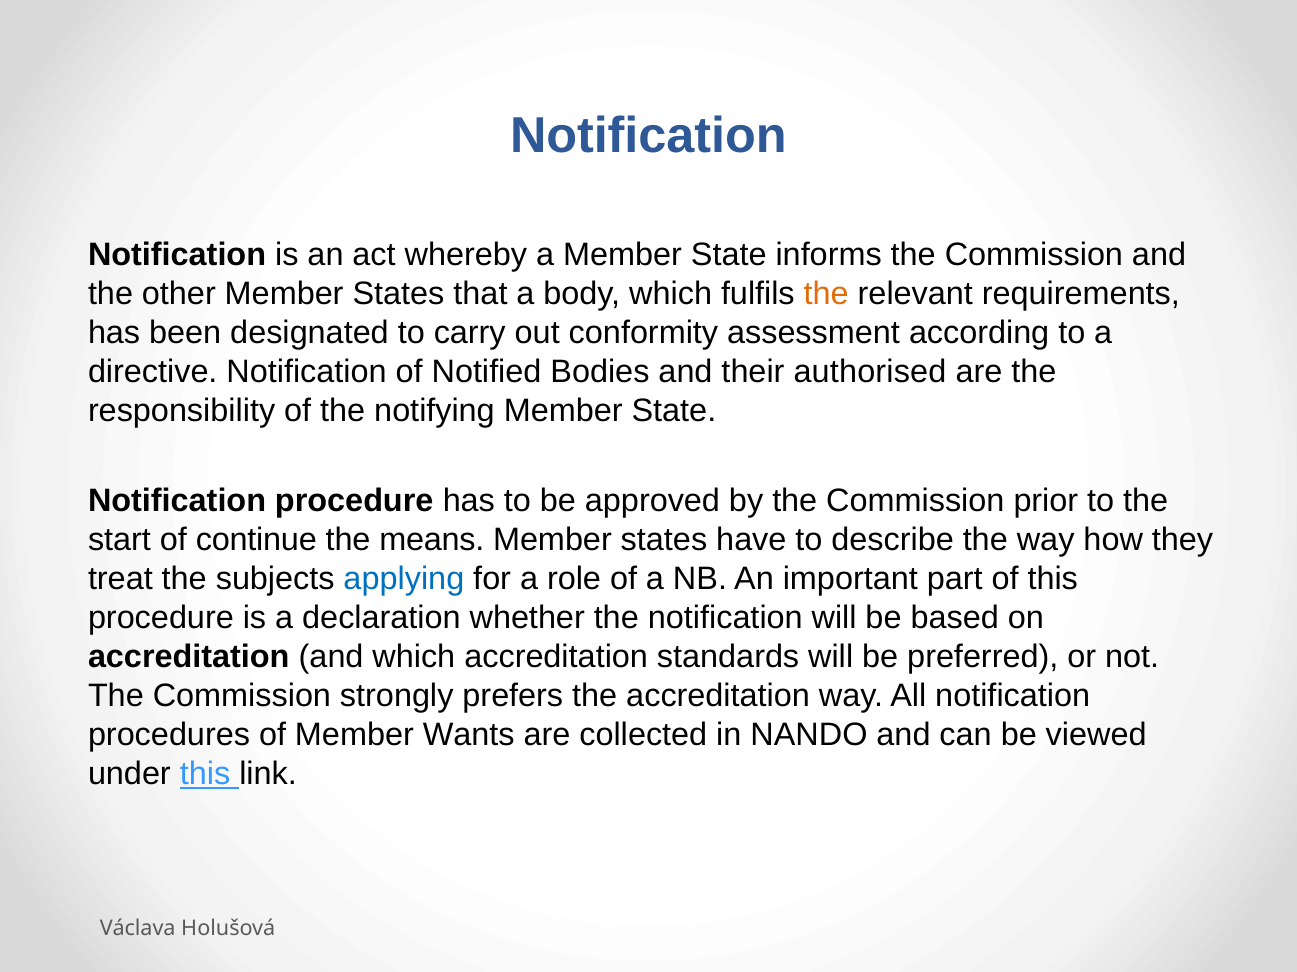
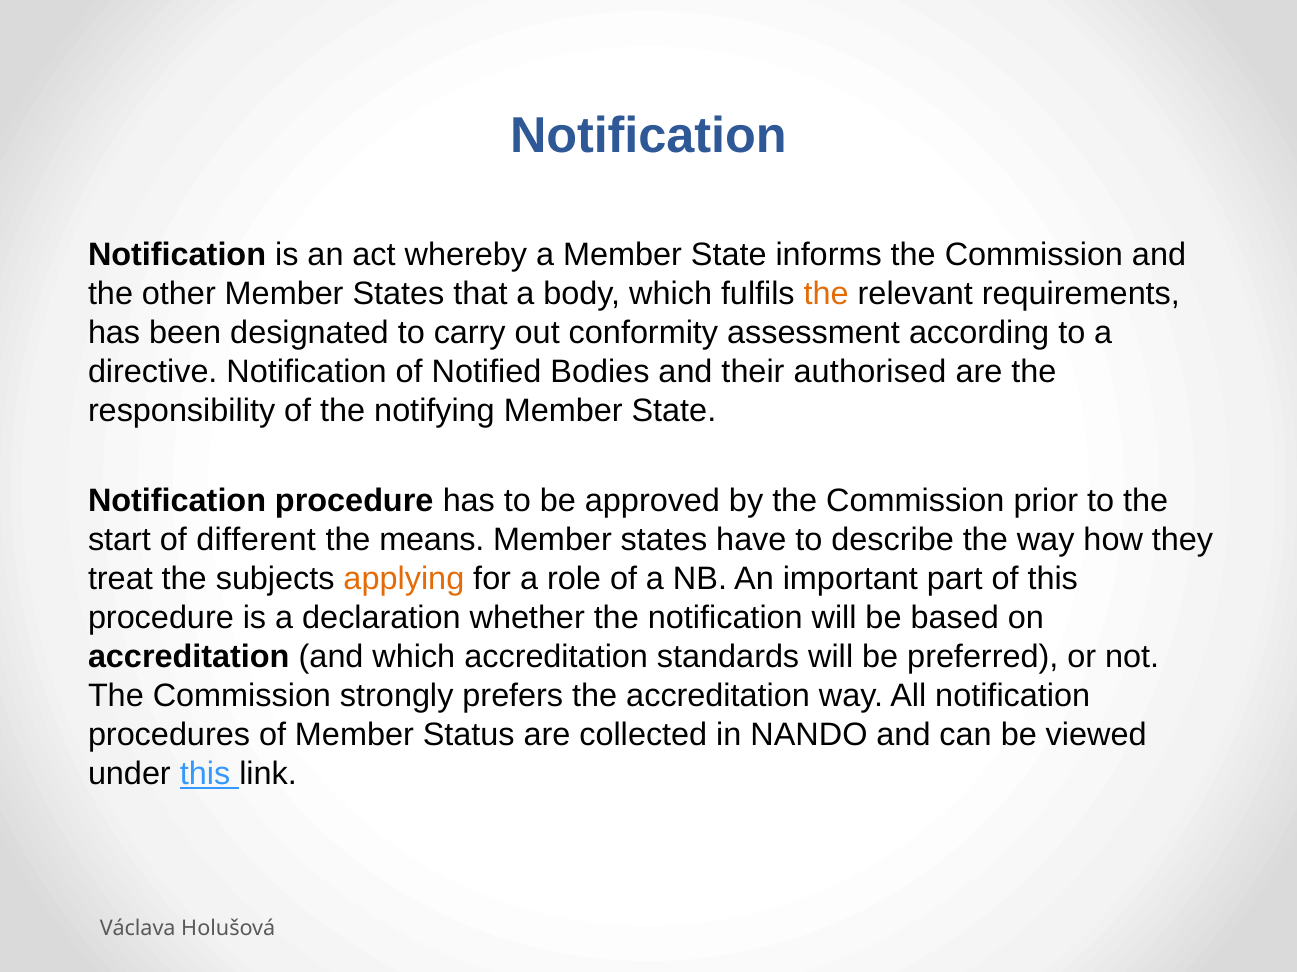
continue: continue -> different
applying colour: blue -> orange
Wants: Wants -> Status
